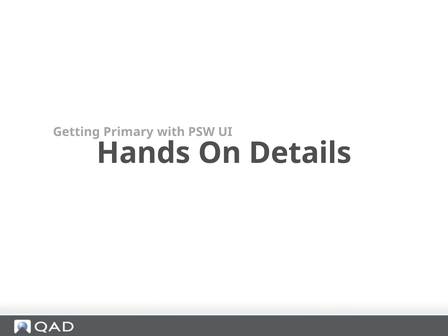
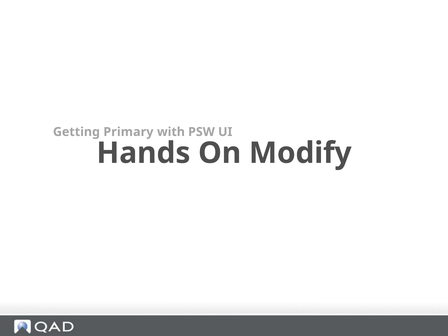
Details: Details -> Modify
